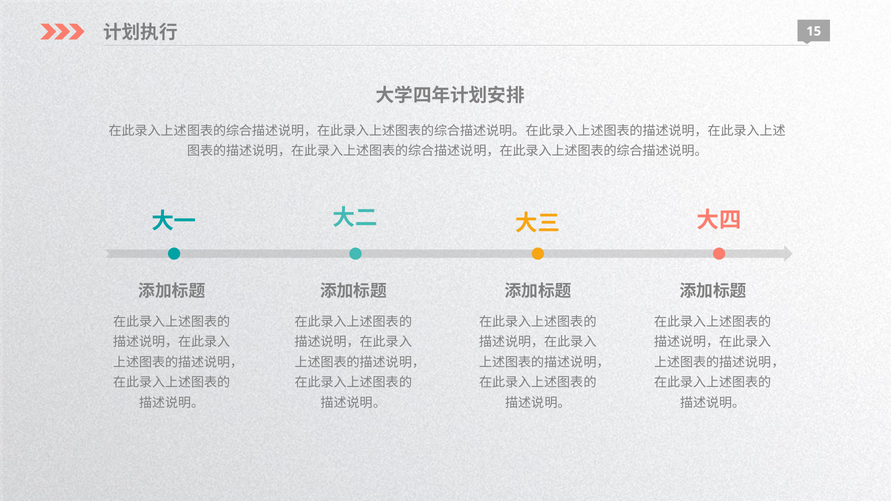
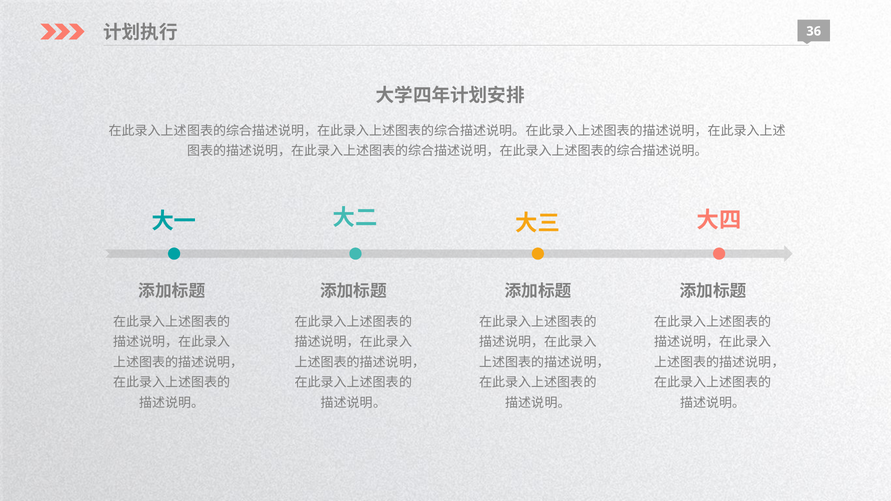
15: 15 -> 36
